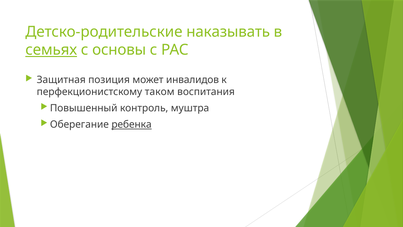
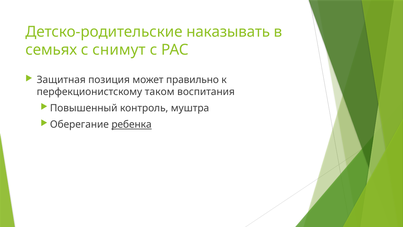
семьях underline: present -> none
основы: основы -> снимут
инвалидов: инвалидов -> правильно
